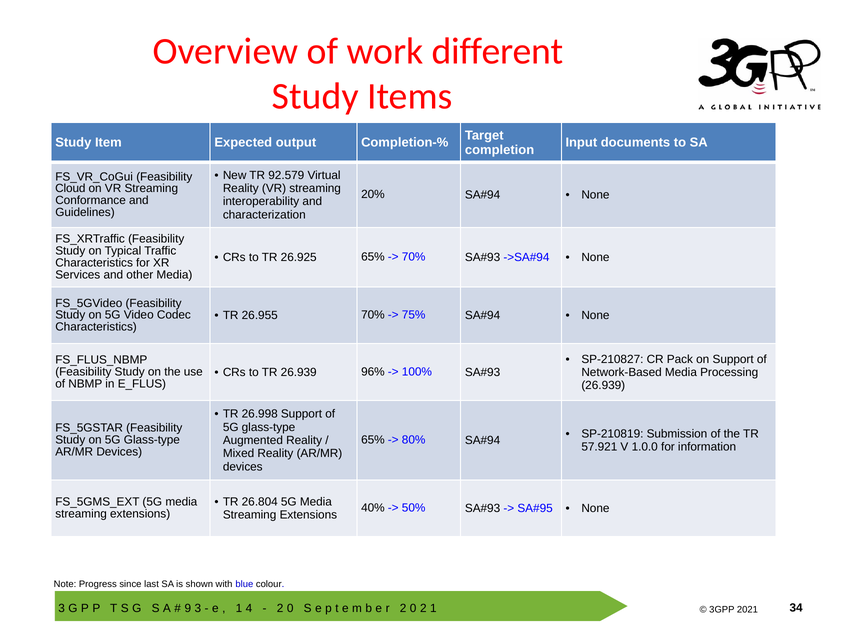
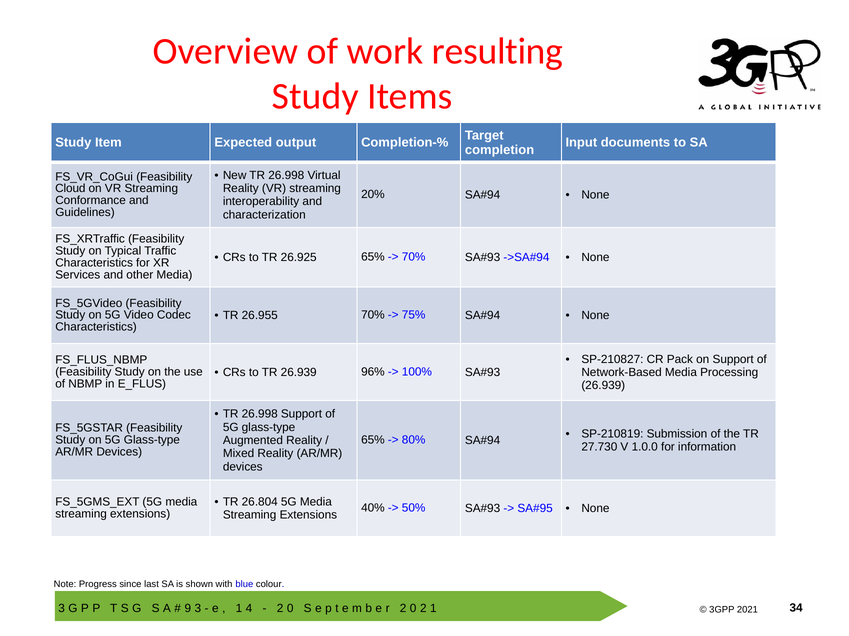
different: different -> resulting
New TR 92.579: 92.579 -> 26.998
57.921: 57.921 -> 27.730
